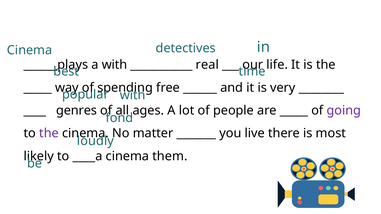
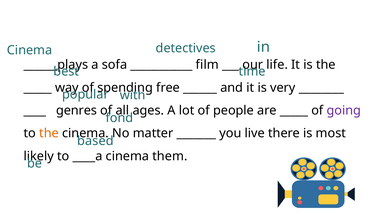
a with: with -> sofa
real: real -> film
the at (49, 133) colour: purple -> orange
loudly: loudly -> based
